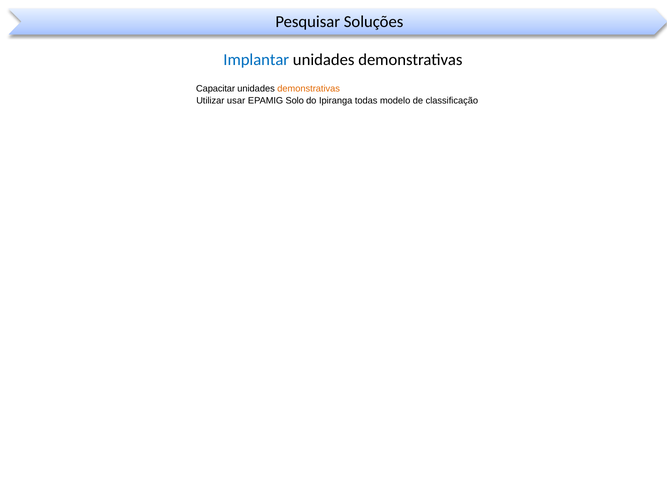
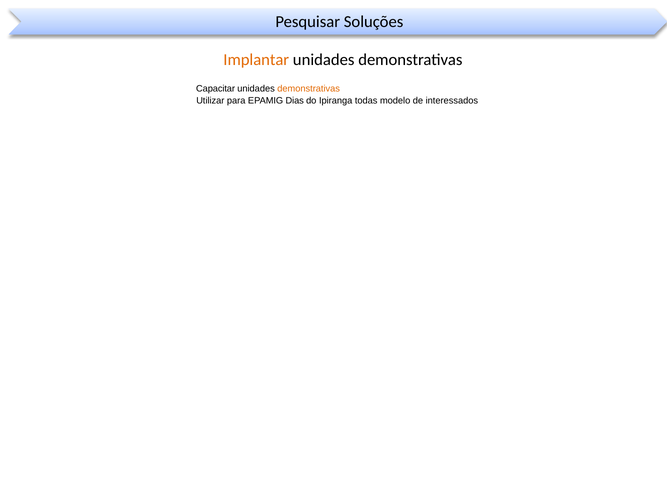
Implantar colour: blue -> orange
usar: usar -> para
Solo: Solo -> Dias
classificação: classificação -> interessados
